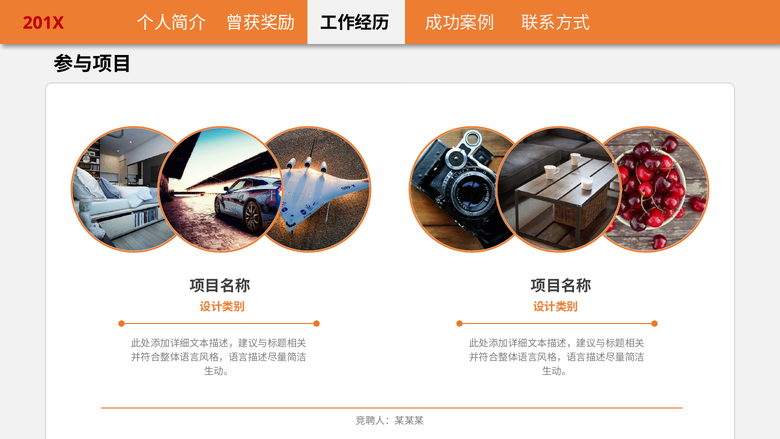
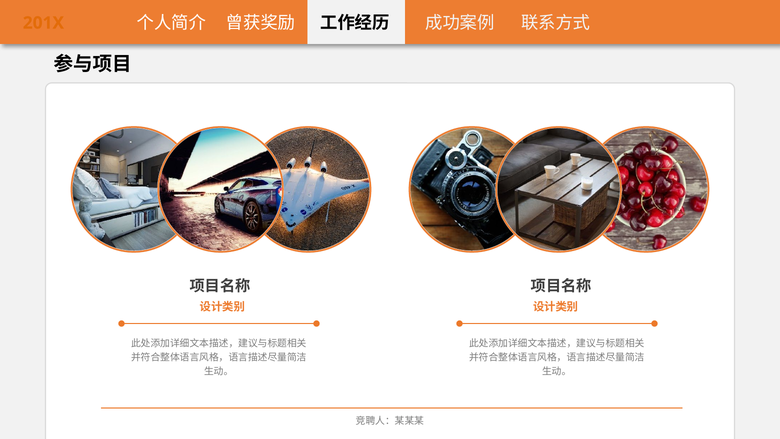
201X colour: red -> orange
